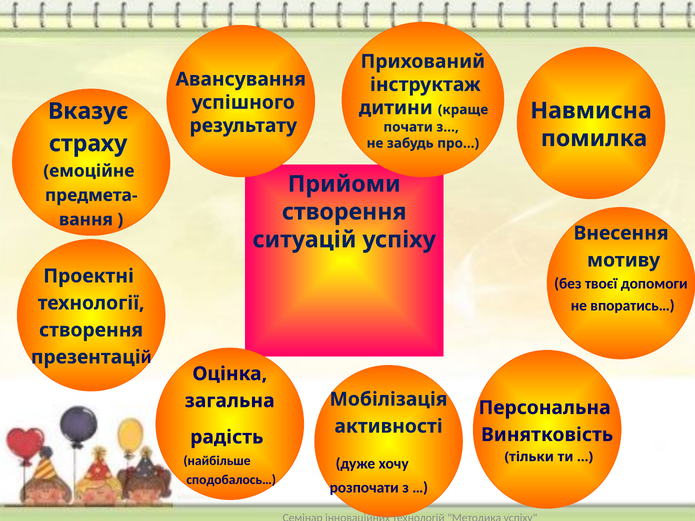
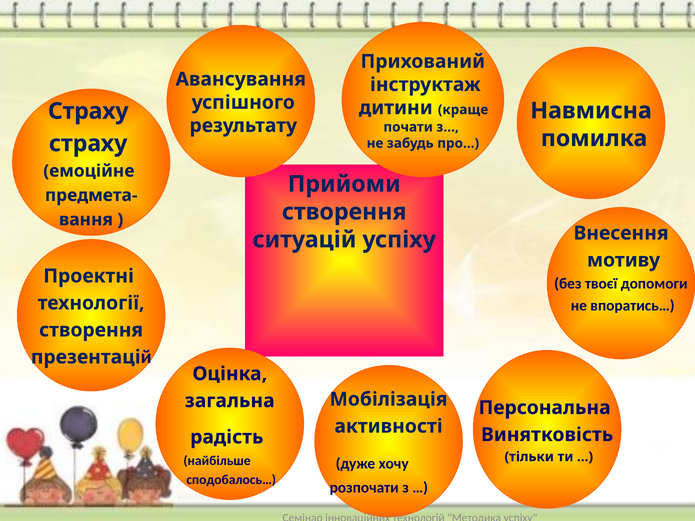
Вказує at (88, 111): Вказує -> Страху
